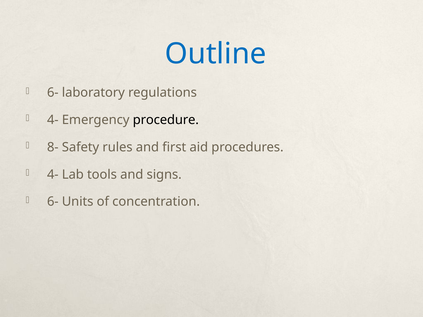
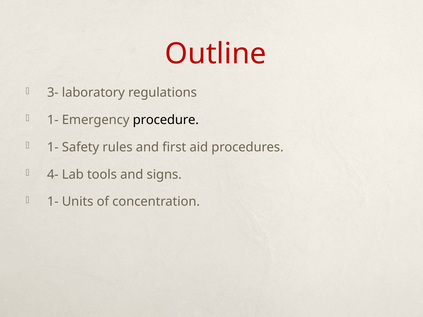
Outline colour: blue -> red
6- at (53, 93): 6- -> 3-
4- at (53, 120): 4- -> 1-
8- at (53, 147): 8- -> 1-
6- at (53, 202): 6- -> 1-
